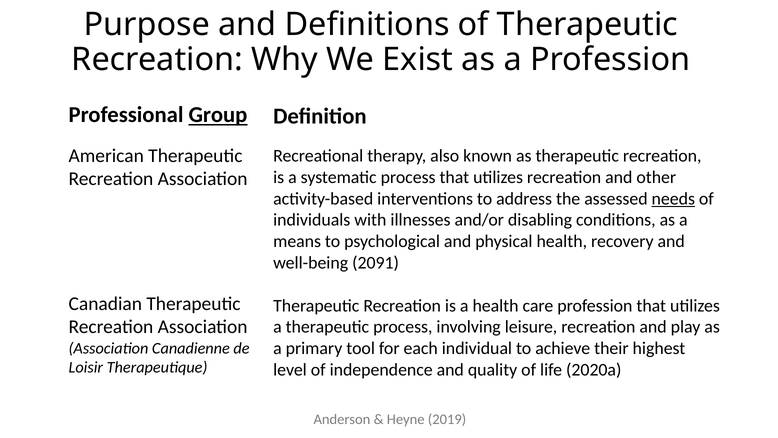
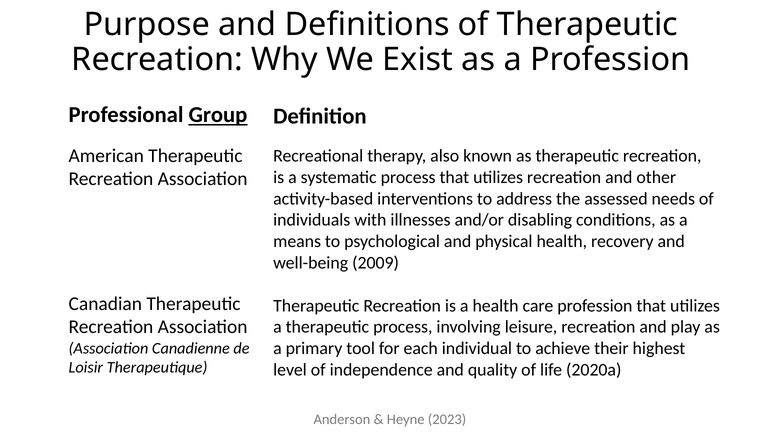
needs underline: present -> none
2091: 2091 -> 2009
2019: 2019 -> 2023
